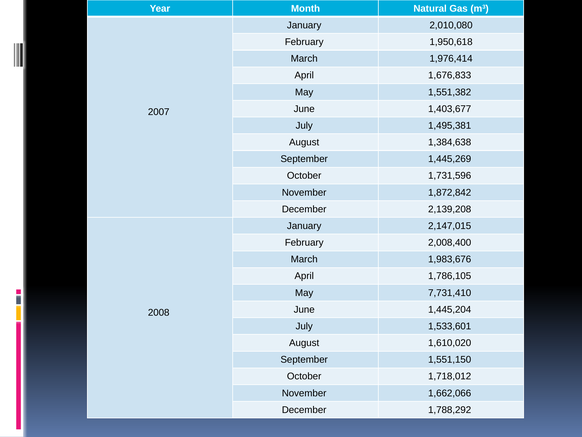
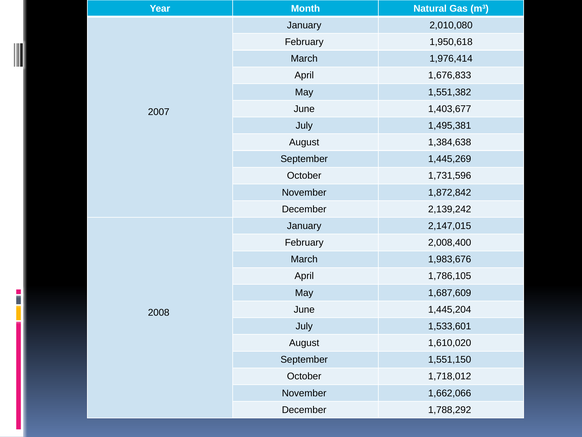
2,139,208: 2,139,208 -> 2,139,242
7,731,410: 7,731,410 -> 1,687,609
